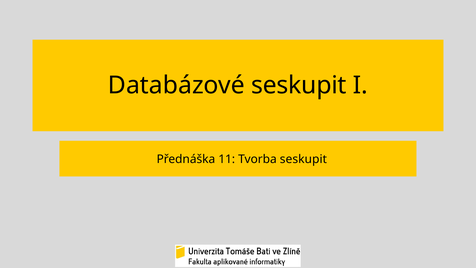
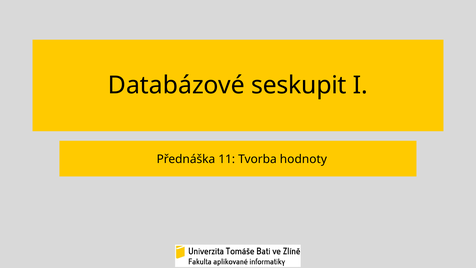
Tvorba seskupit: seskupit -> hodnoty
